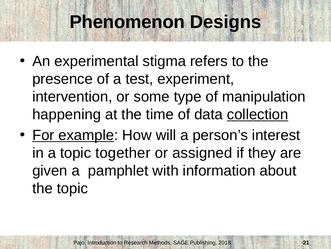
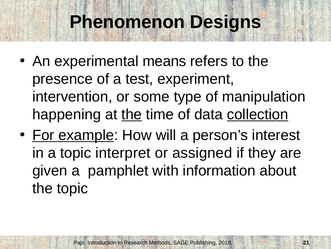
stigma: stigma -> means
the at (132, 114) underline: none -> present
together: together -> interpret
